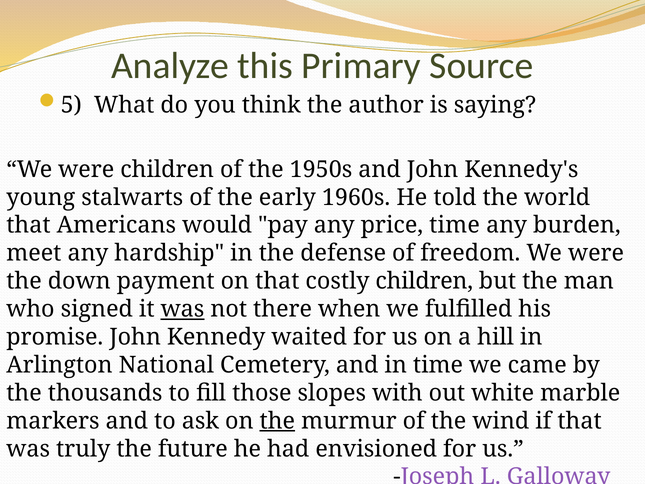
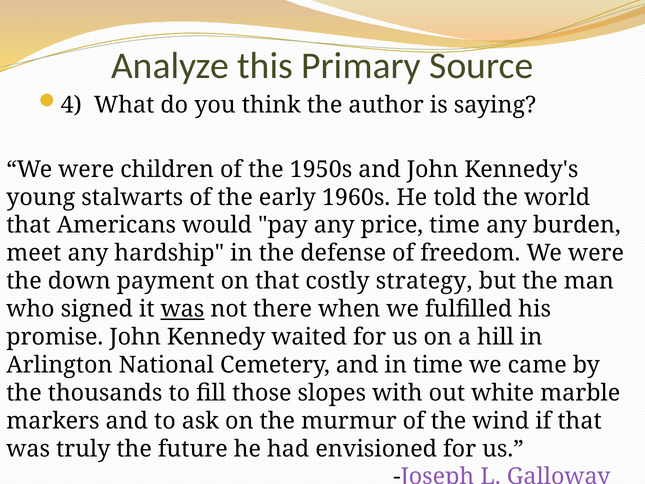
5: 5 -> 4
costly children: children -> strategy
the at (277, 421) underline: present -> none
